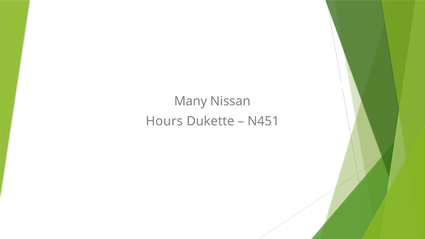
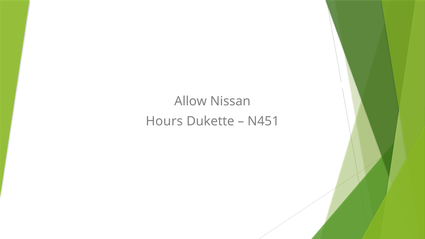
Many: Many -> Allow
